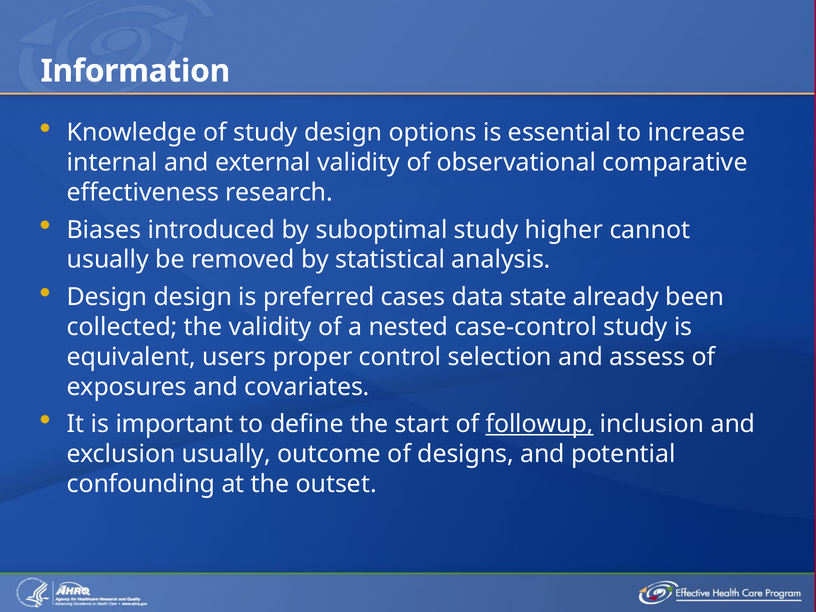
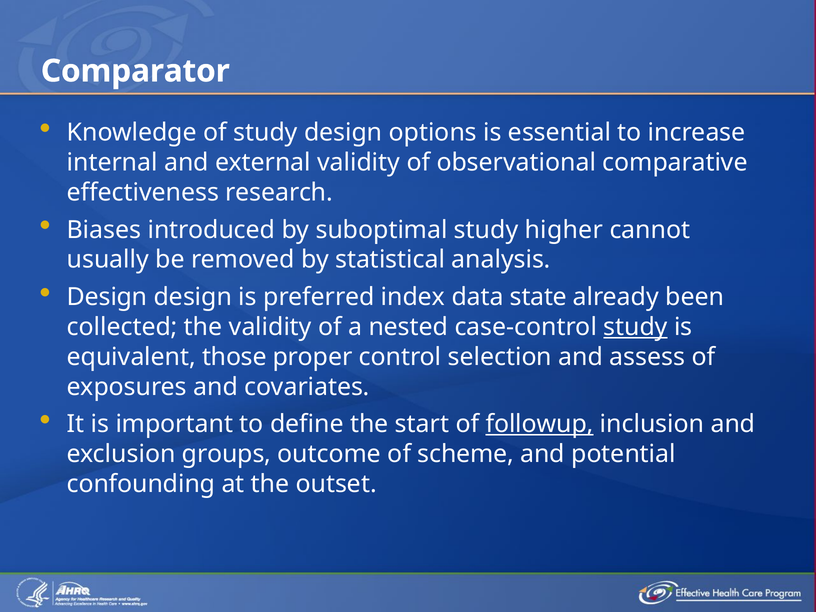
Information: Information -> Comparator
cases: cases -> index
study at (636, 327) underline: none -> present
users: users -> those
exclusion usually: usually -> groups
designs: designs -> scheme
